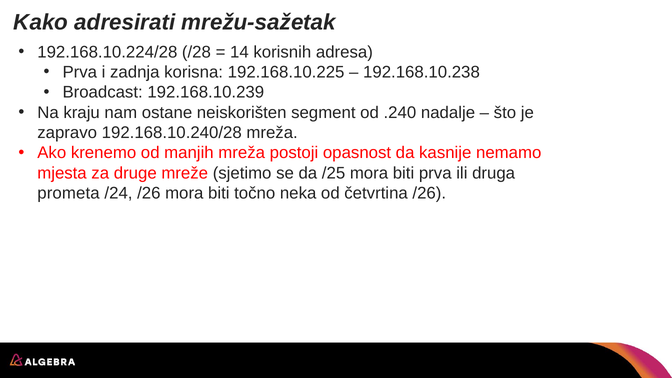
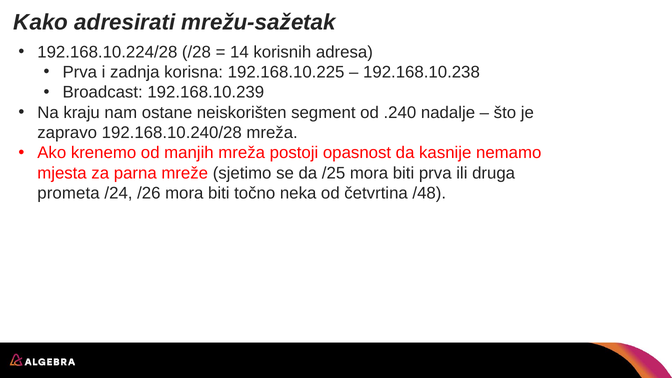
druge: druge -> parna
četvrtina /26: /26 -> /48
